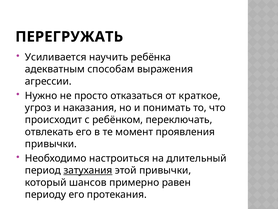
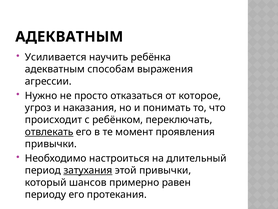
ПЕРЕГРУЖАТЬ at (69, 37): ПЕРЕГРУЖАТЬ -> АДЕКВАТНЫМ
краткое: краткое -> которое
отвлекать underline: none -> present
